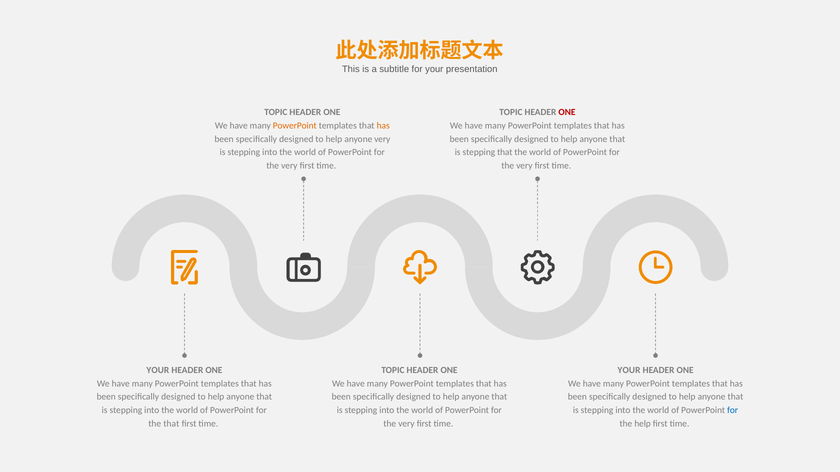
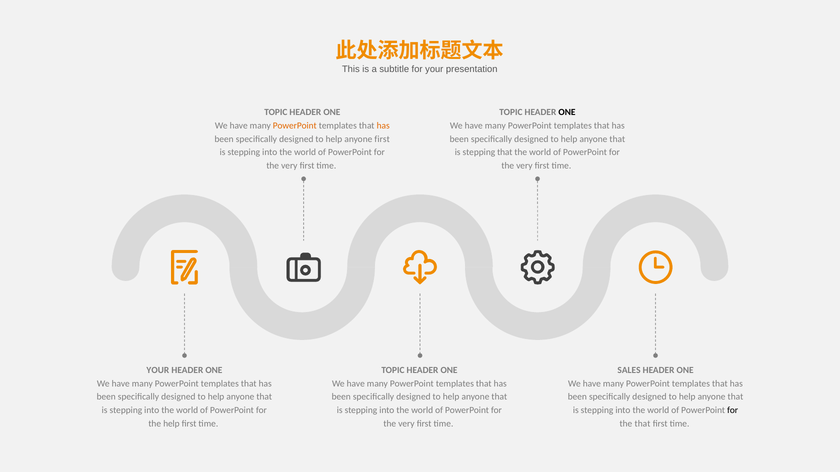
ONE at (567, 112) colour: red -> black
anyone very: very -> first
YOUR at (629, 370): YOUR -> SALES
for at (733, 411) colour: blue -> black
the that: that -> help
the help: help -> that
